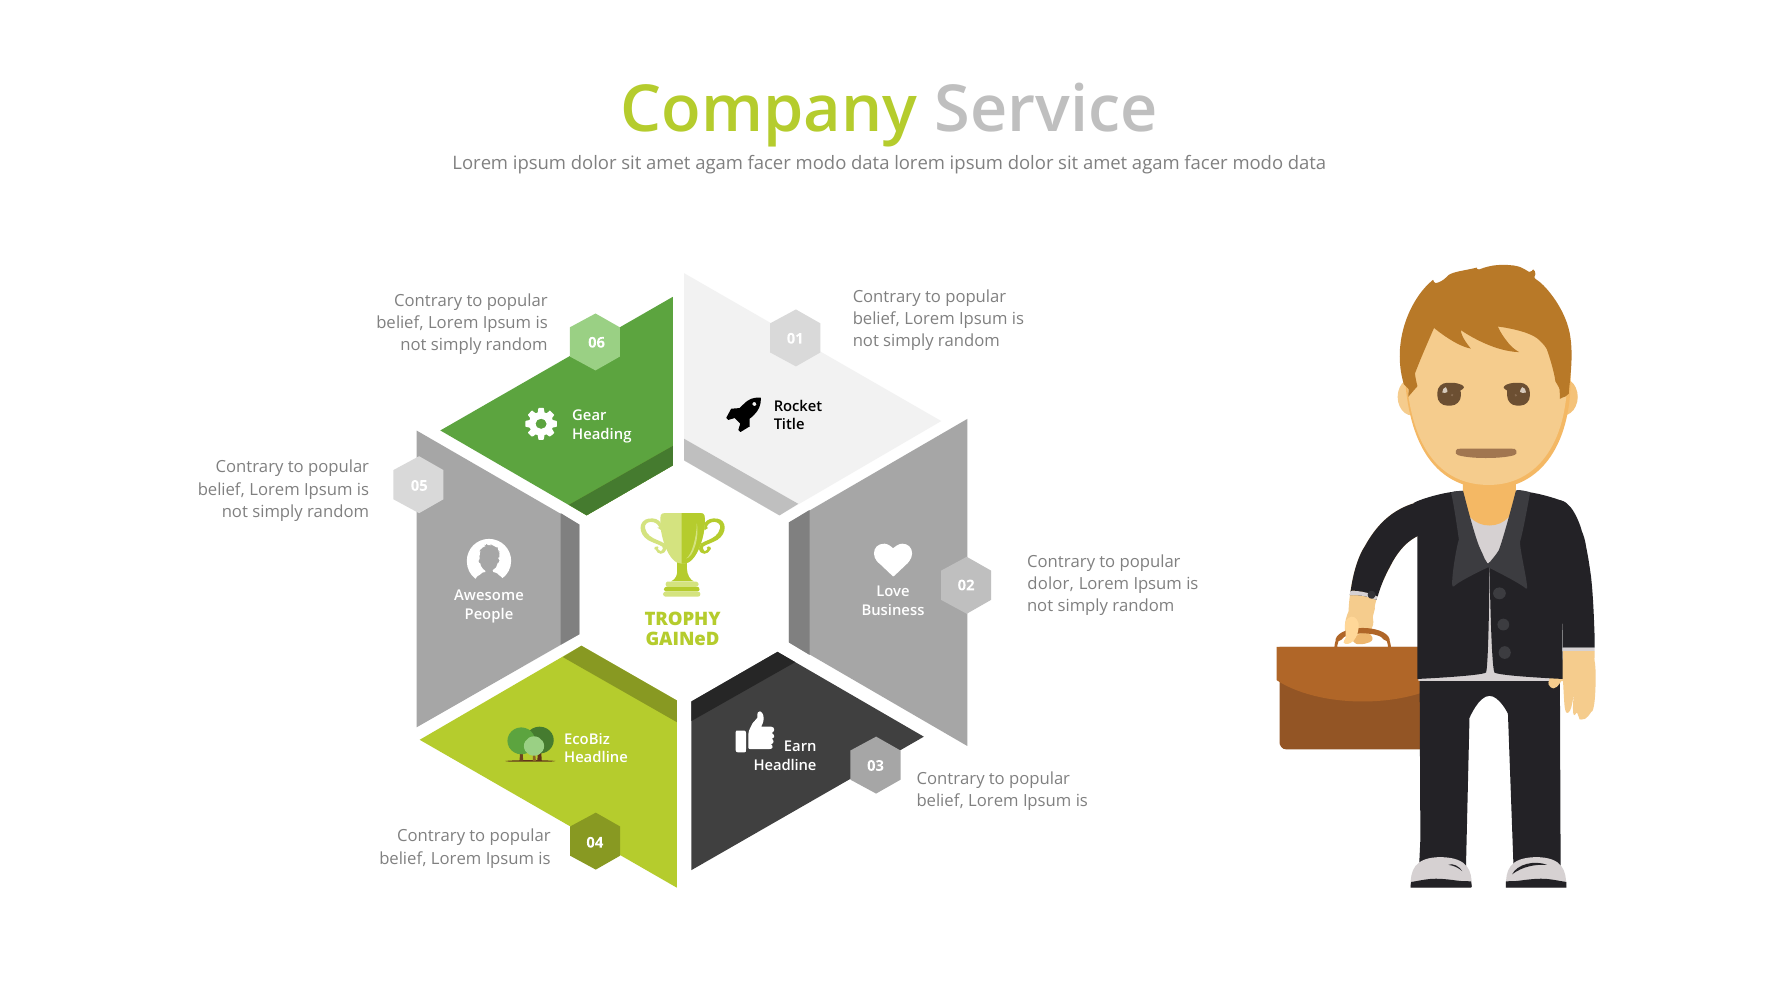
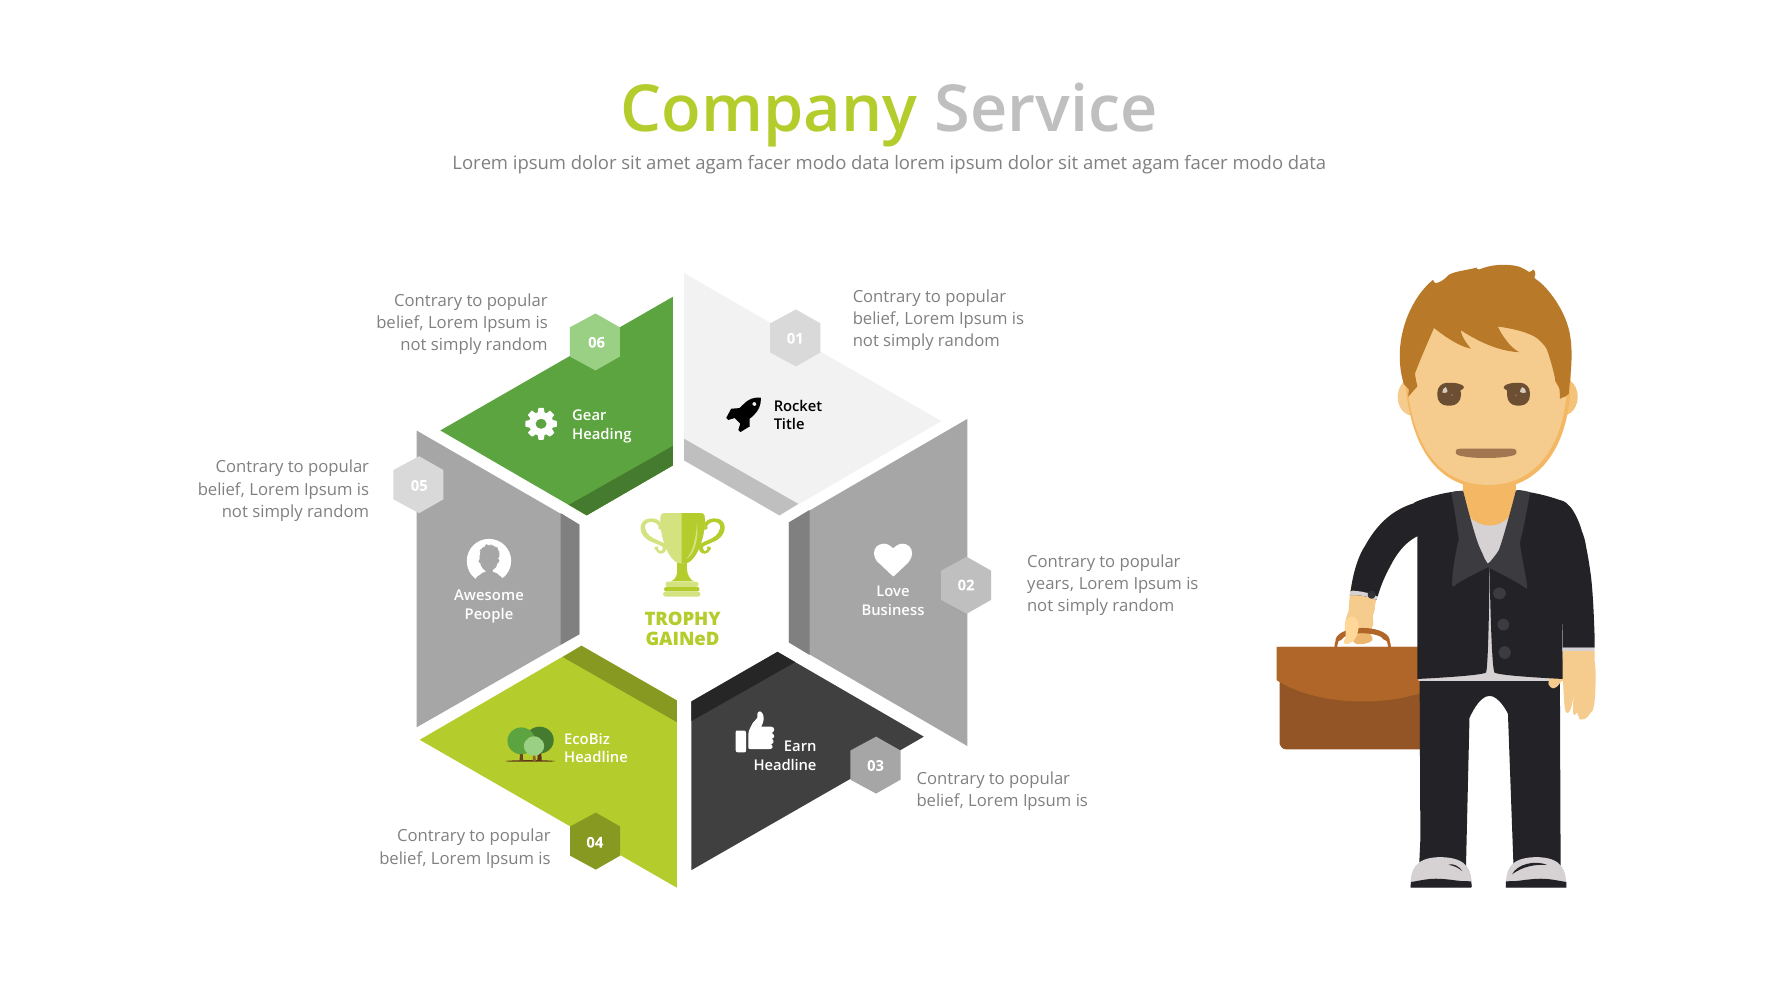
dolor at (1051, 585): dolor -> years
